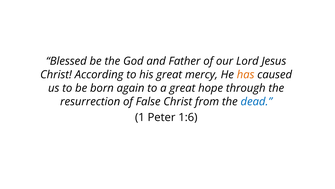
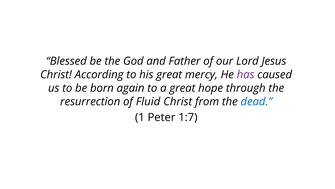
has colour: orange -> purple
False: False -> Fluid
1:6: 1:6 -> 1:7
